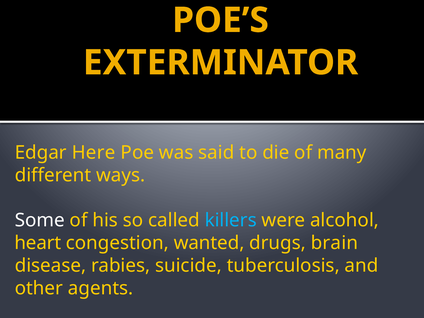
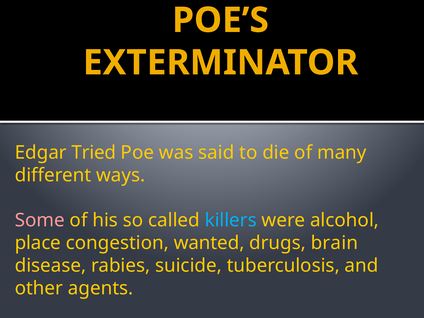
Here: Here -> Tried
Some colour: white -> pink
heart: heart -> place
